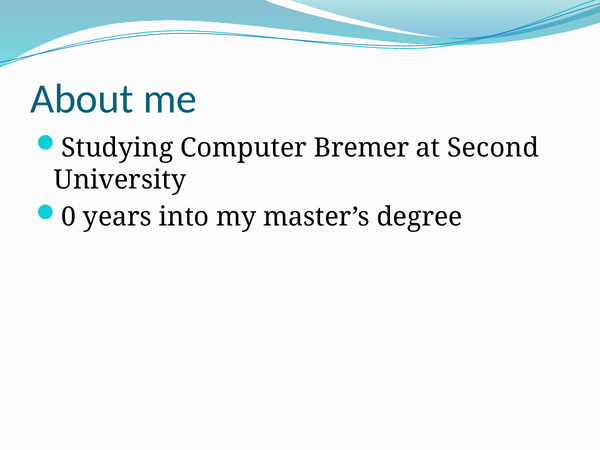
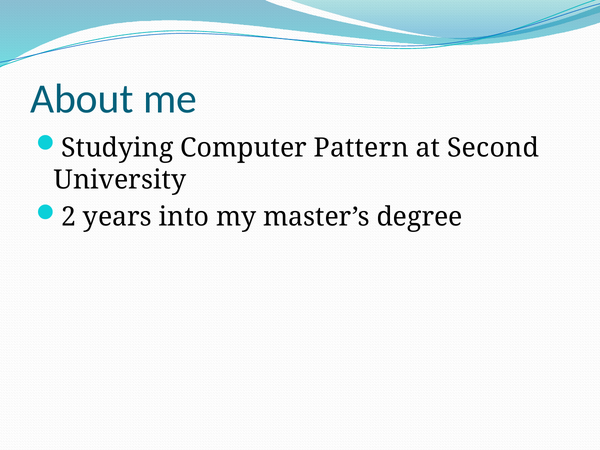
Bremer: Bremer -> Pattern
0: 0 -> 2
